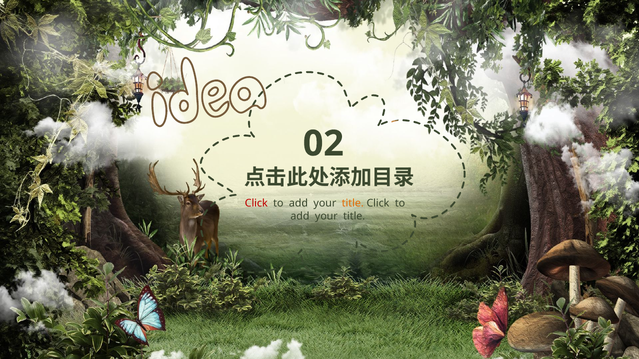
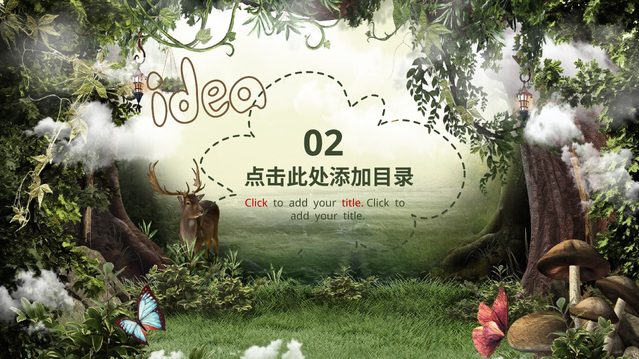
title at (353, 204) colour: orange -> red
